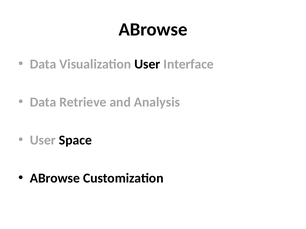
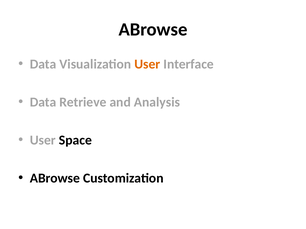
User at (147, 64) colour: black -> orange
